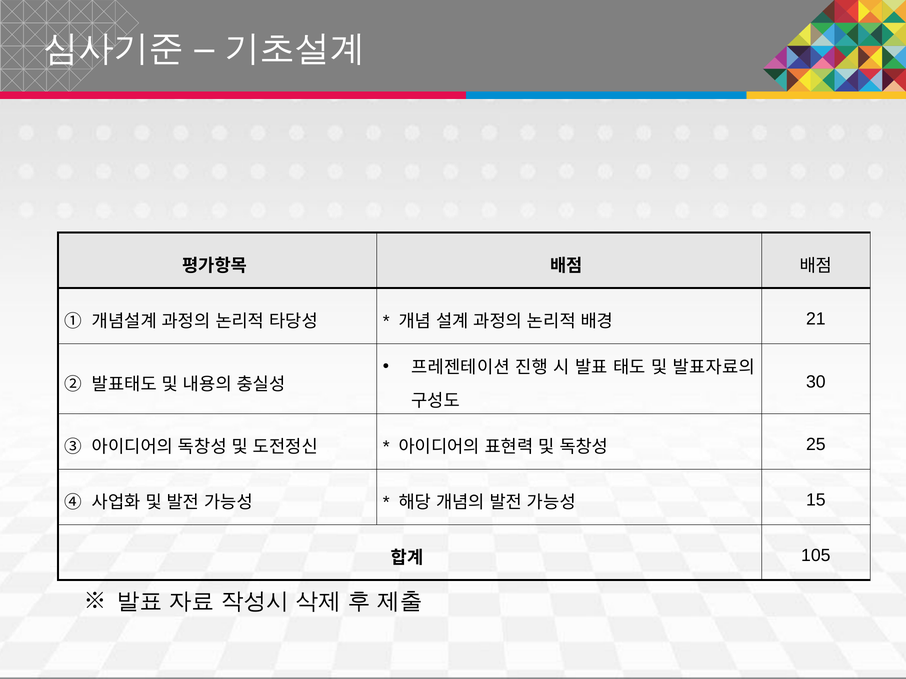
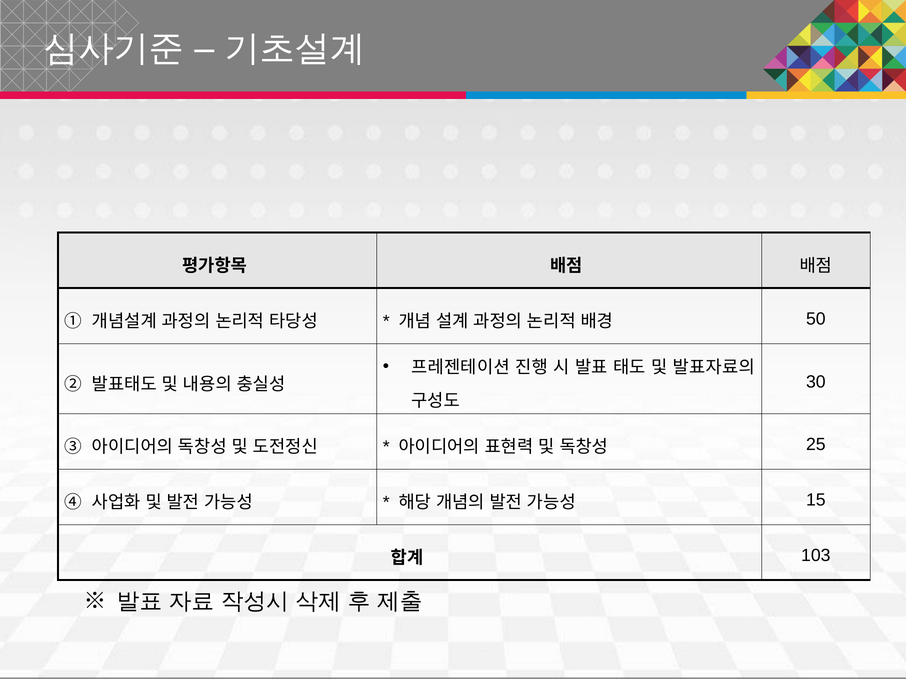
21: 21 -> 50
105: 105 -> 103
